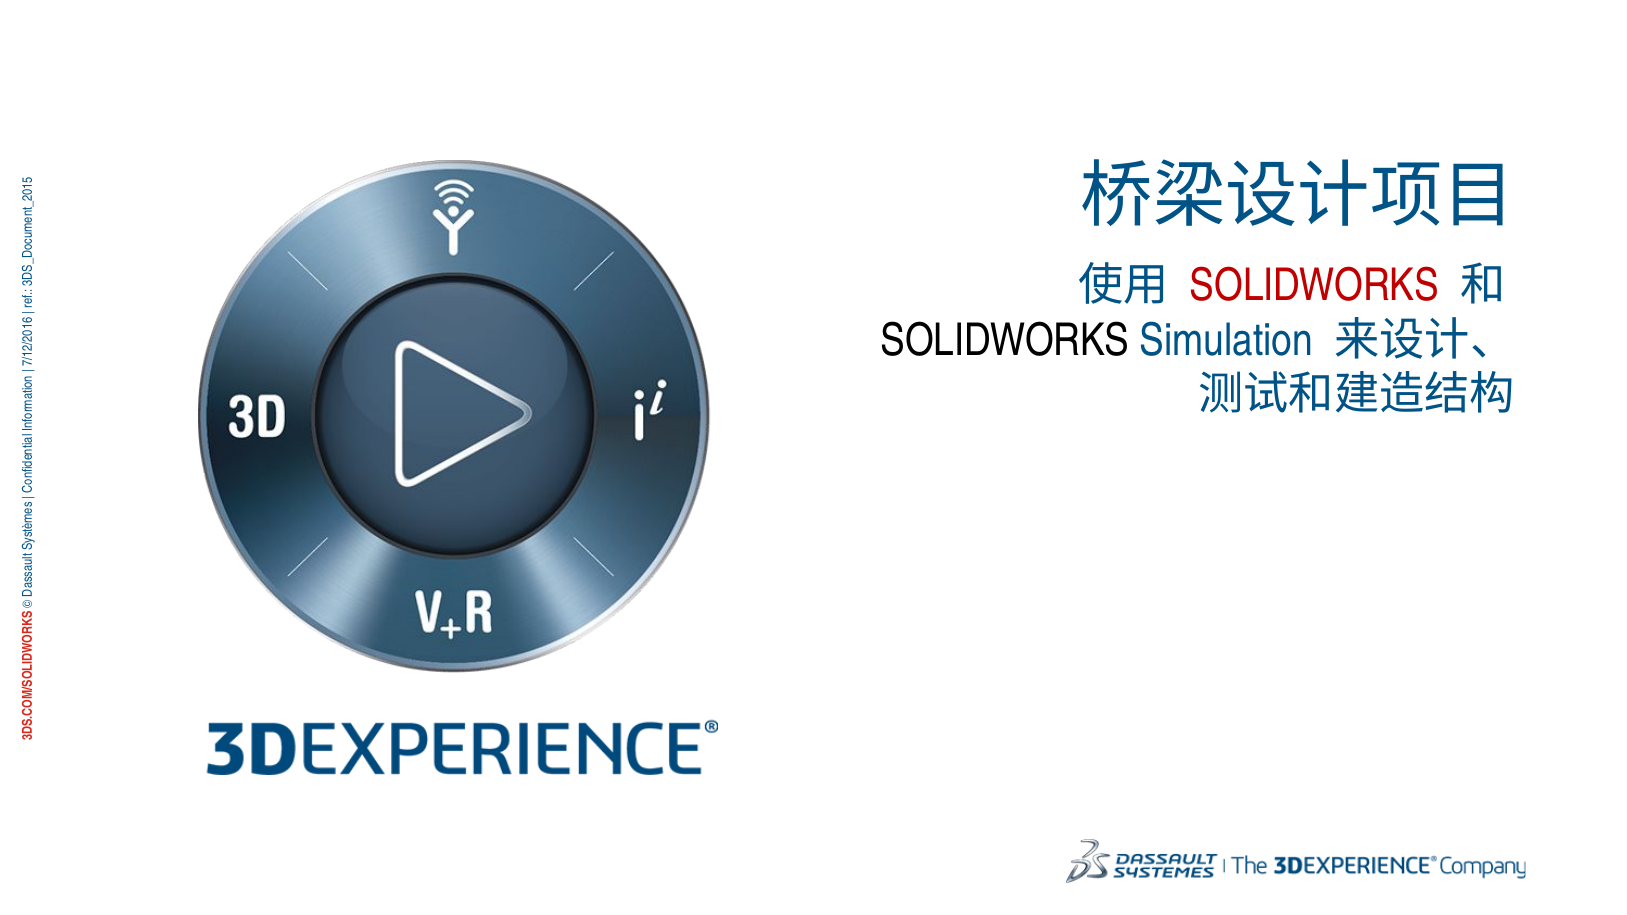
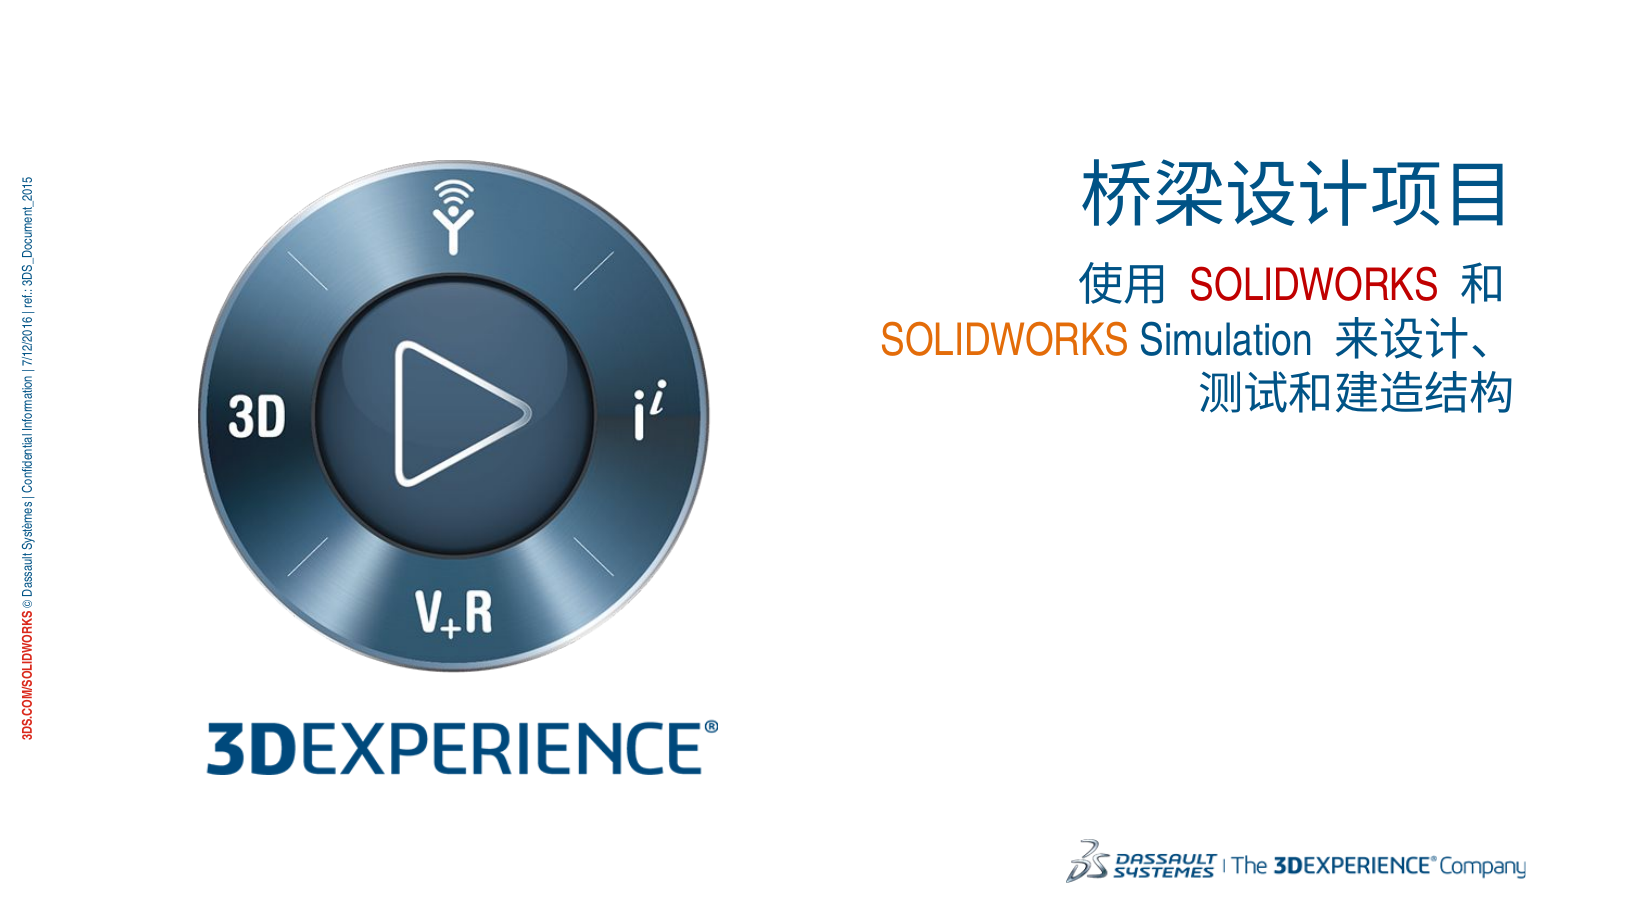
SOLIDWORKS at (1005, 340) colour: black -> orange
